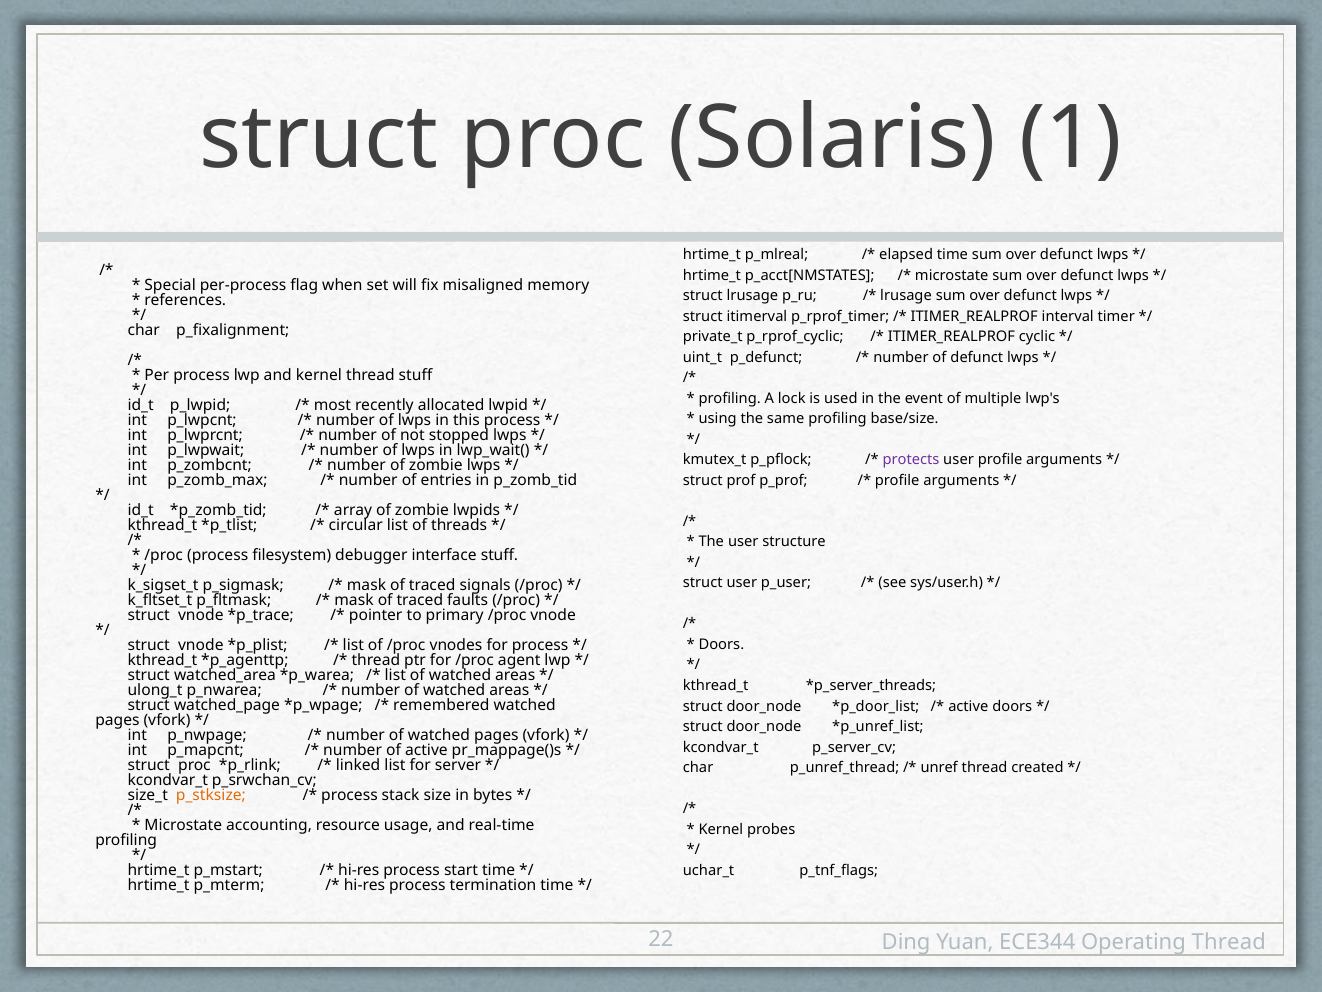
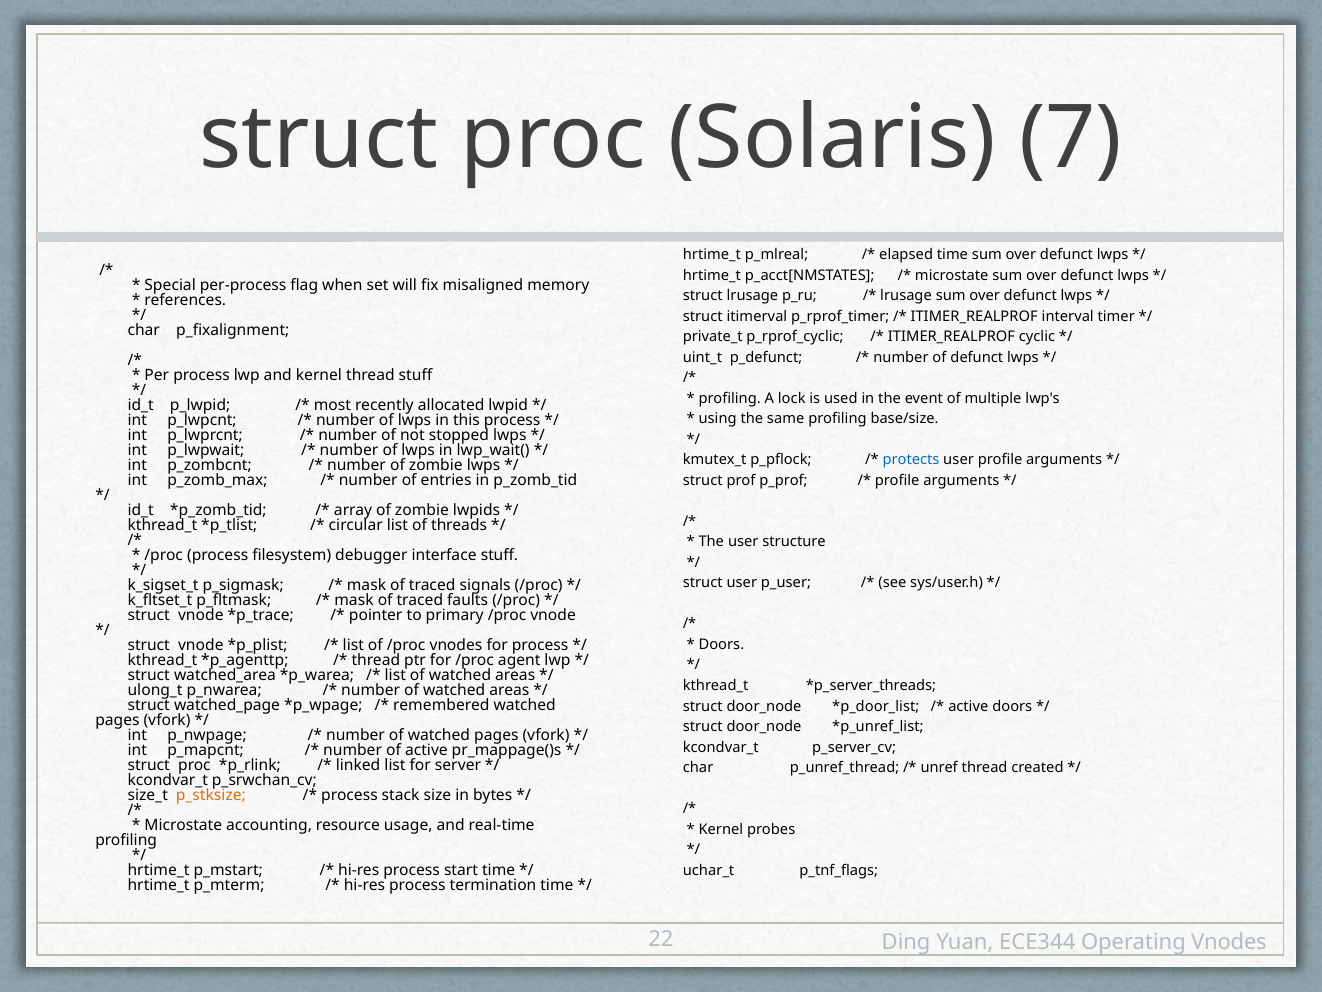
1: 1 -> 7
protects colour: purple -> blue
Operating Thread: Thread -> Vnodes
